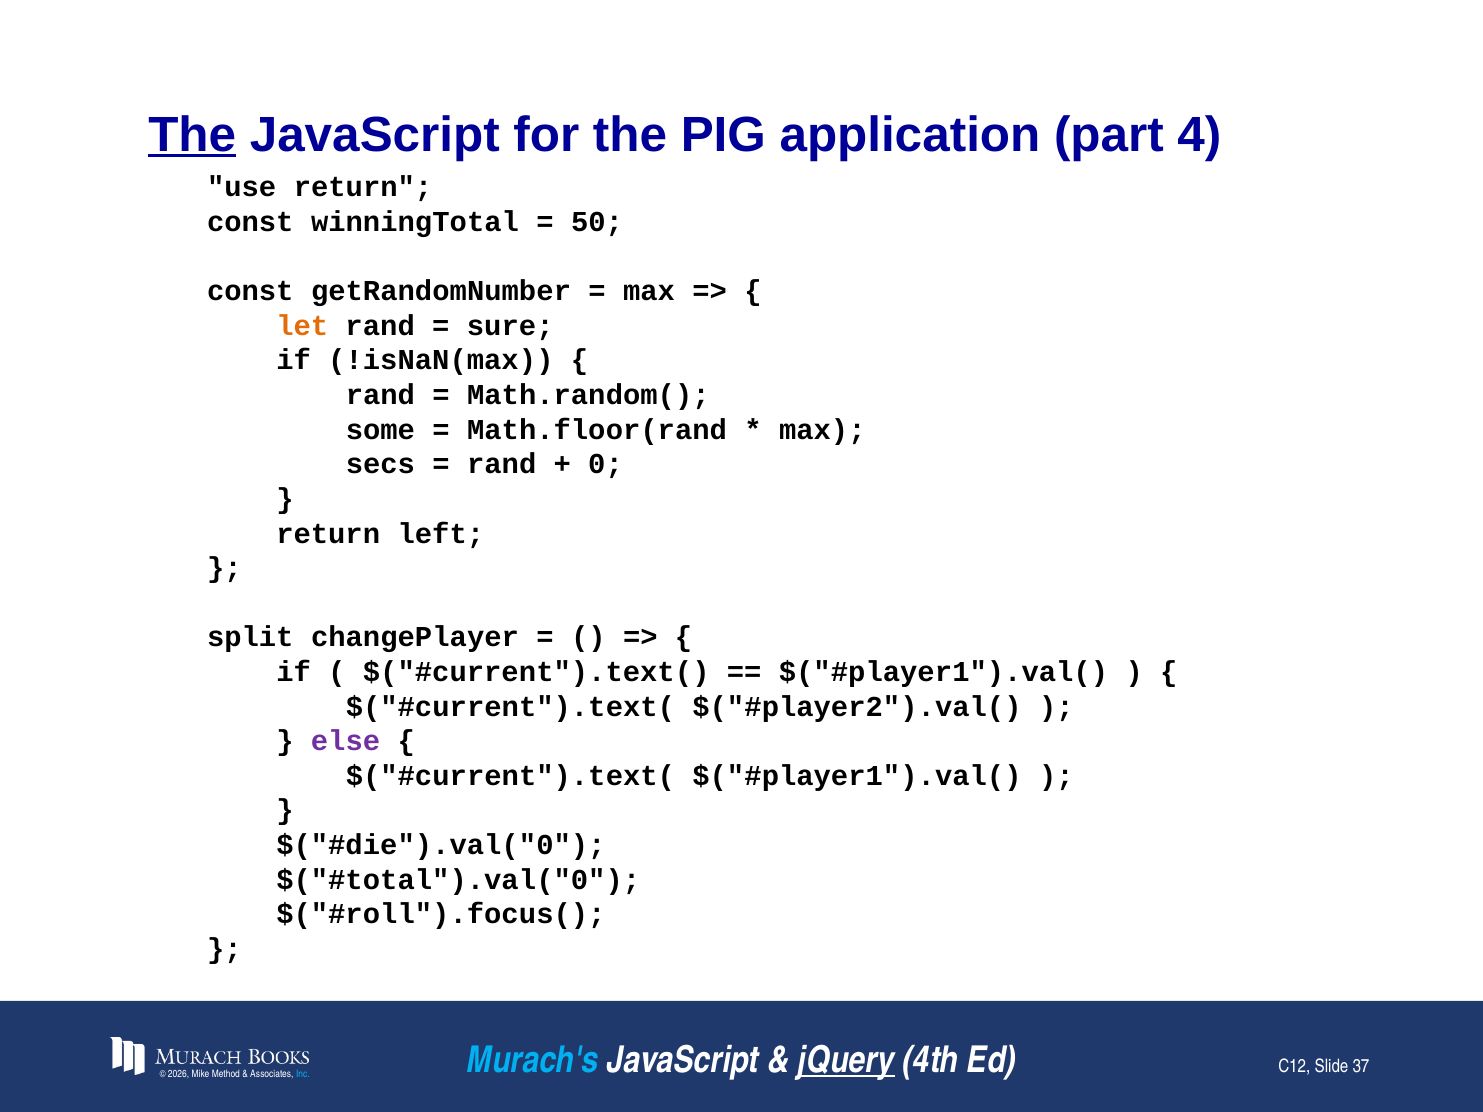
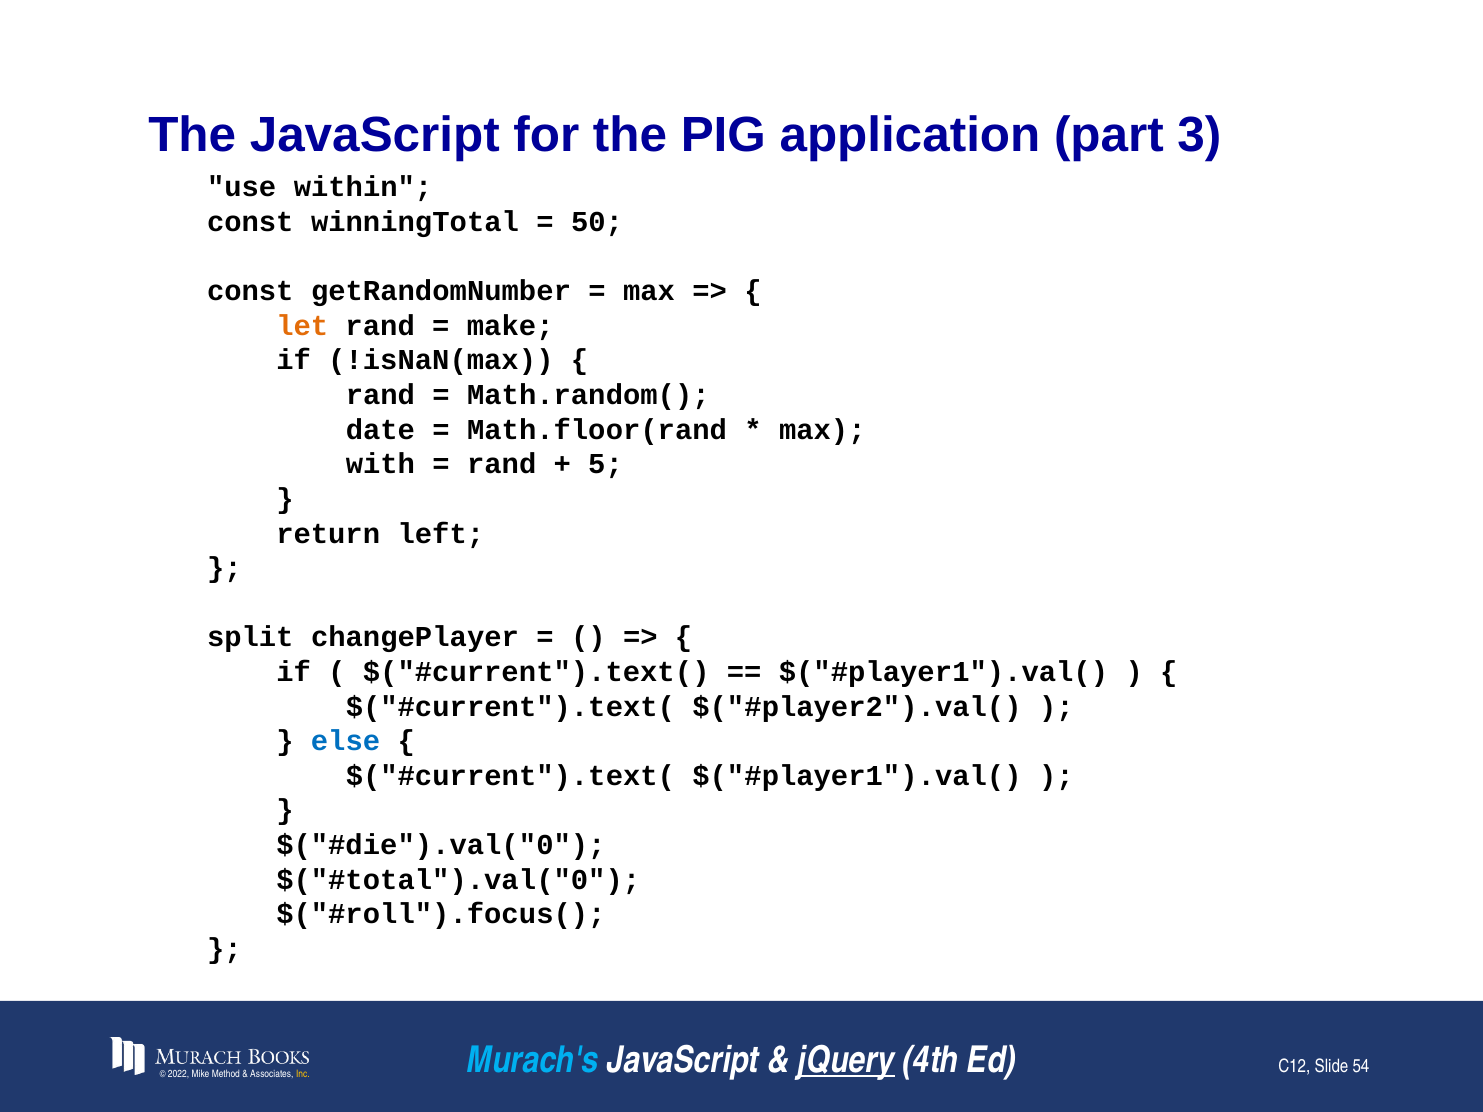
The at (192, 135) underline: present -> none
4: 4 -> 3
use return: return -> within
sure: sure -> make
some: some -> date
secs: secs -> with
0: 0 -> 5
else colour: purple -> blue
2026: 2026 -> 2022
Inc colour: light blue -> yellow
37: 37 -> 54
